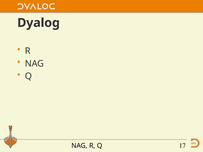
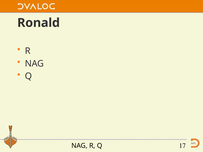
Dyalog: Dyalog -> Ronald
